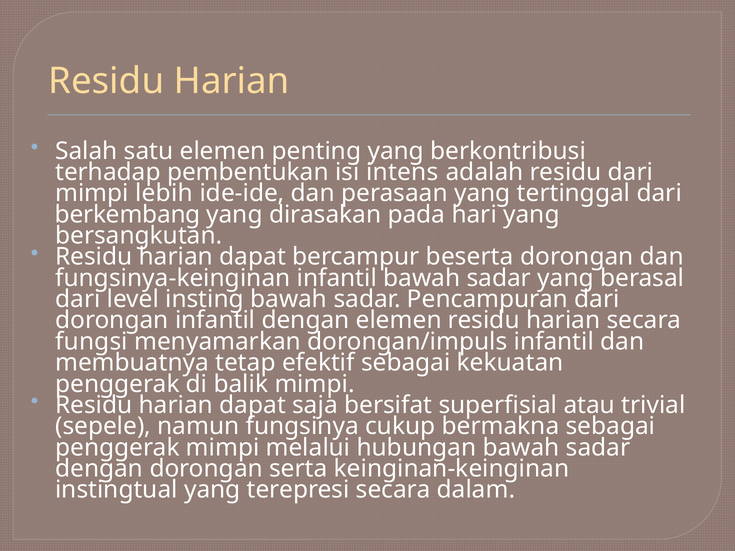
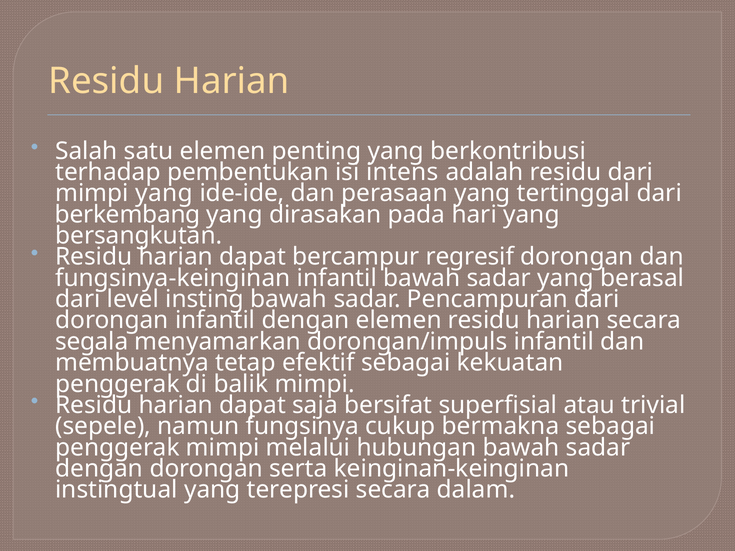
mimpi lebih: lebih -> yang
beserta: beserta -> regresif
fungsi: fungsi -> segala
